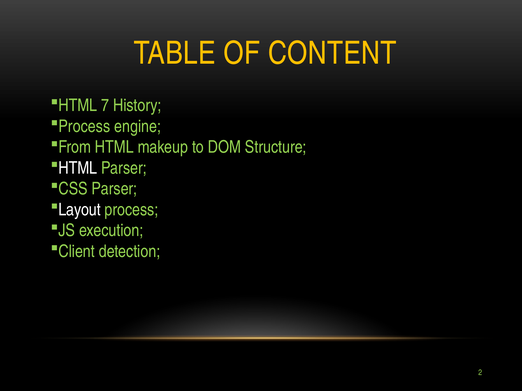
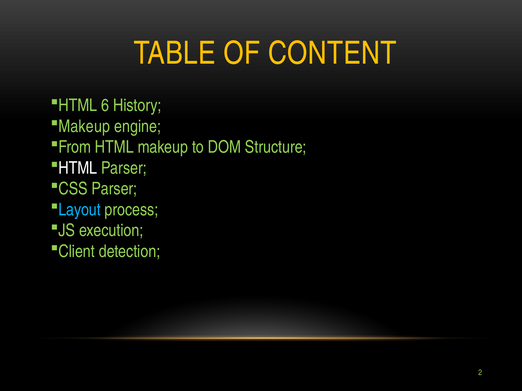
7: 7 -> 6
Process at (84, 126): Process -> Makeup
Layout colour: white -> light blue
